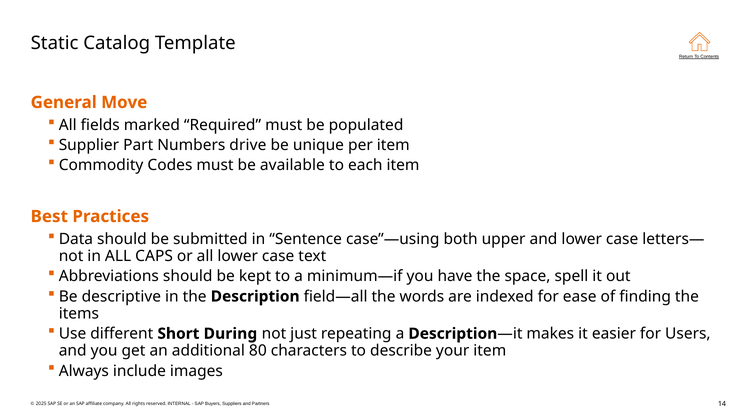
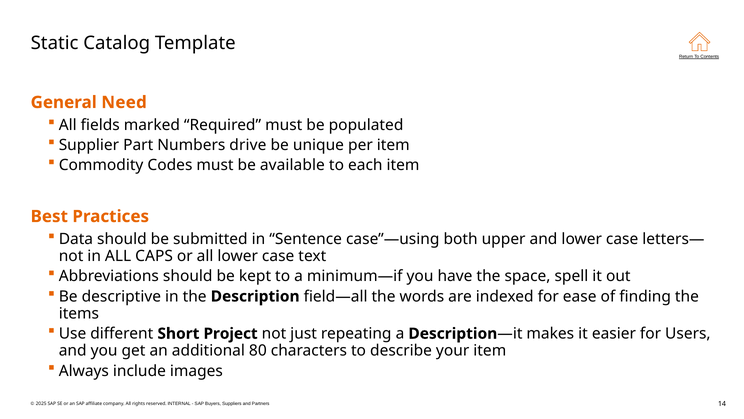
Move: Move -> Need
During: During -> Project
